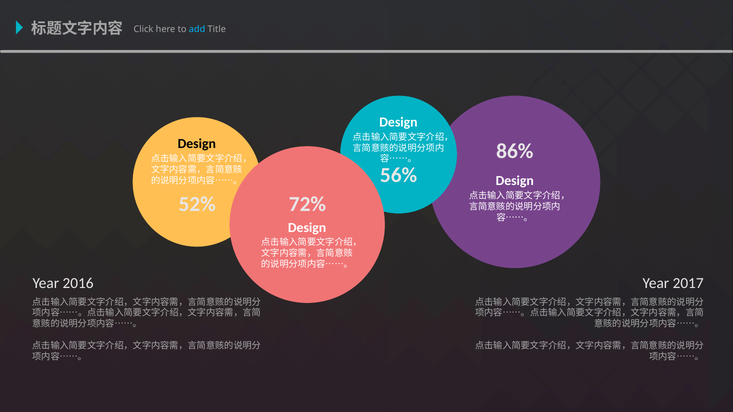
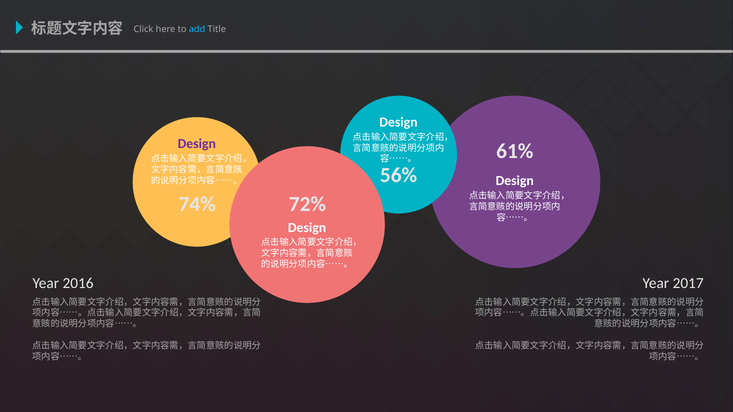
Design at (197, 144) colour: black -> purple
86%: 86% -> 61%
52%: 52% -> 74%
